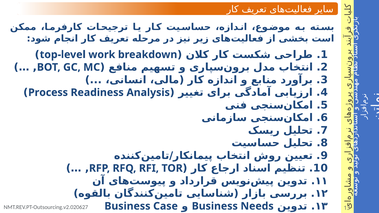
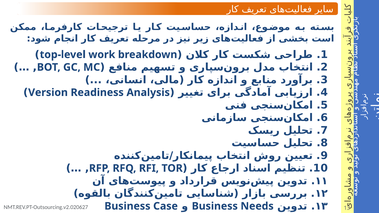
Process: Process -> Version
